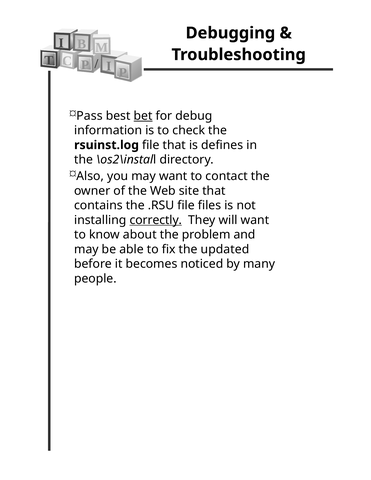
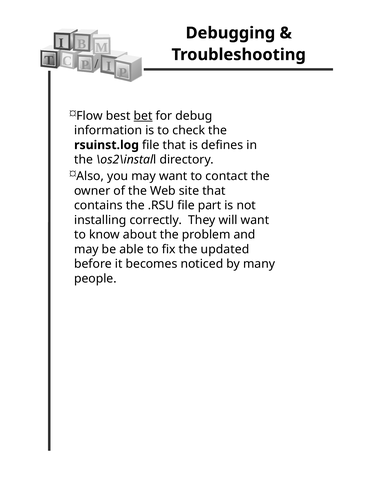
Pass: Pass -> Flow
files: files -> part
correctly underline: present -> none
